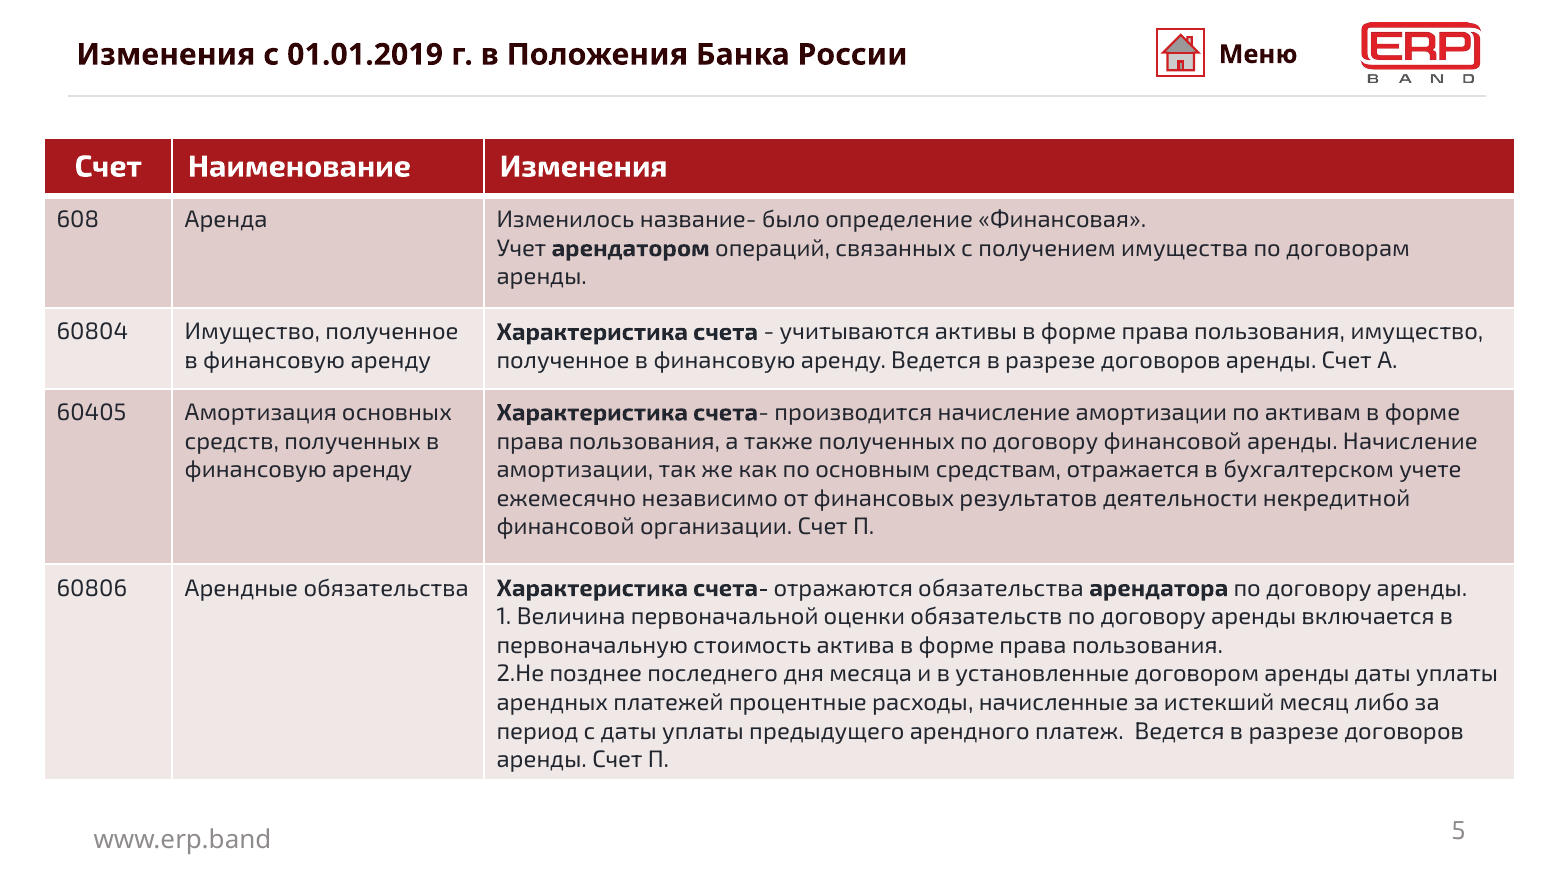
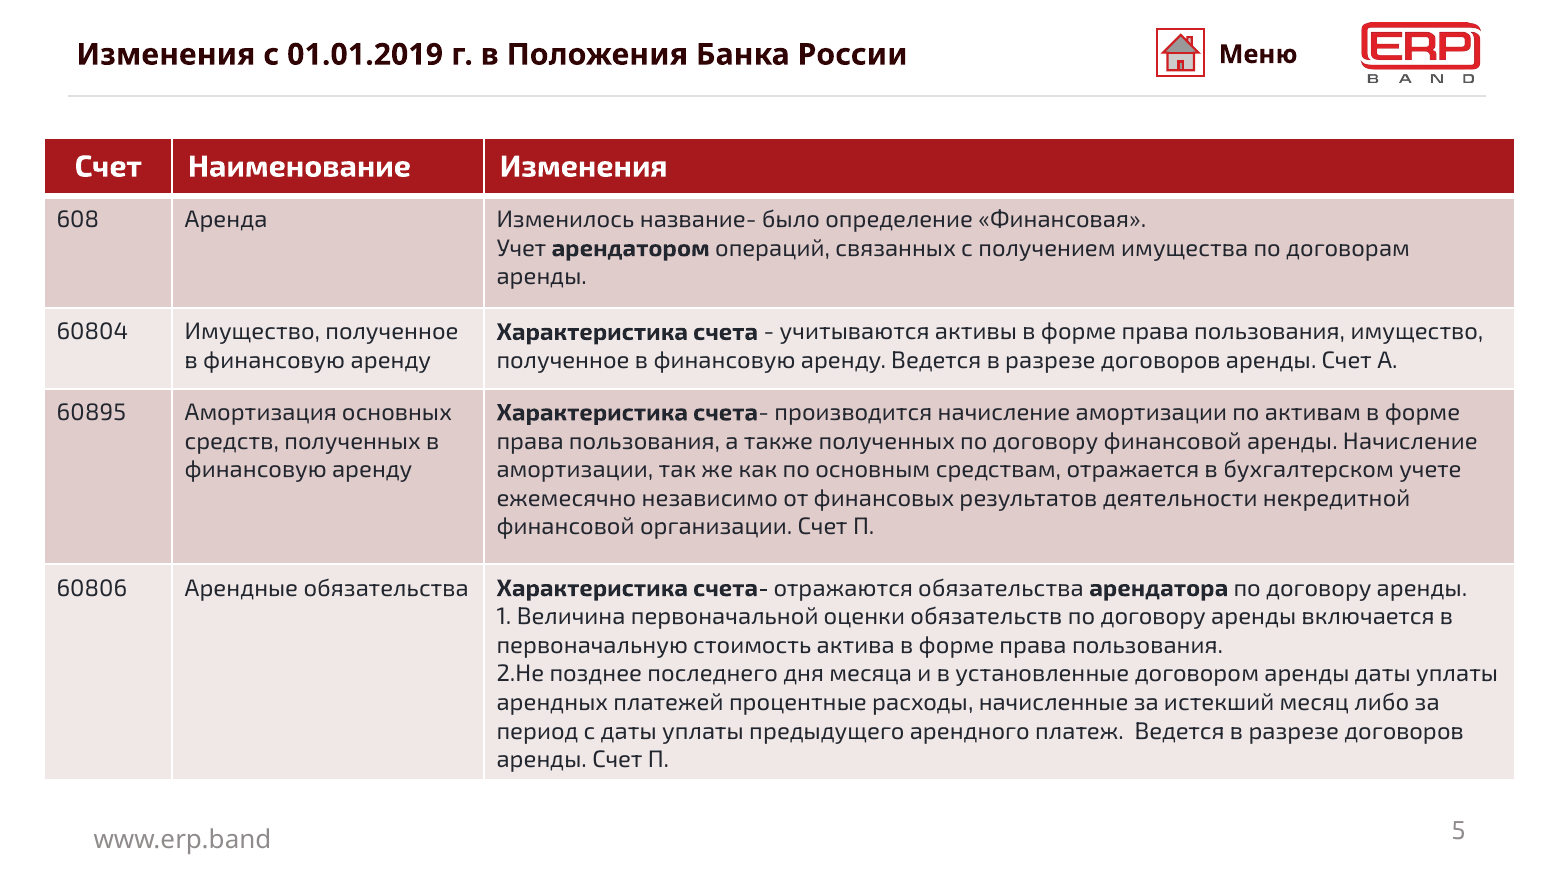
60405: 60405 -> 60895
